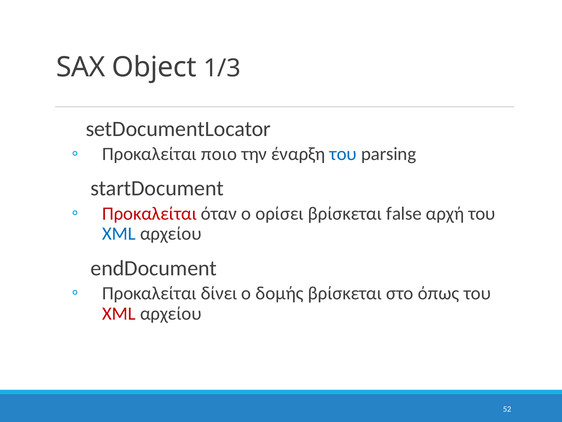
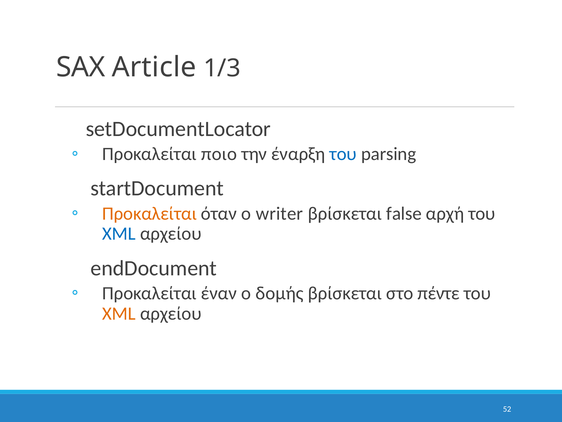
Object: Object -> Article
Προκαλείται at (150, 213) colour: red -> orange
ορίσει: ορίσει -> writer
δίνει: δίνει -> έναν
όπως: όπως -> πέντε
XML at (119, 313) colour: red -> orange
